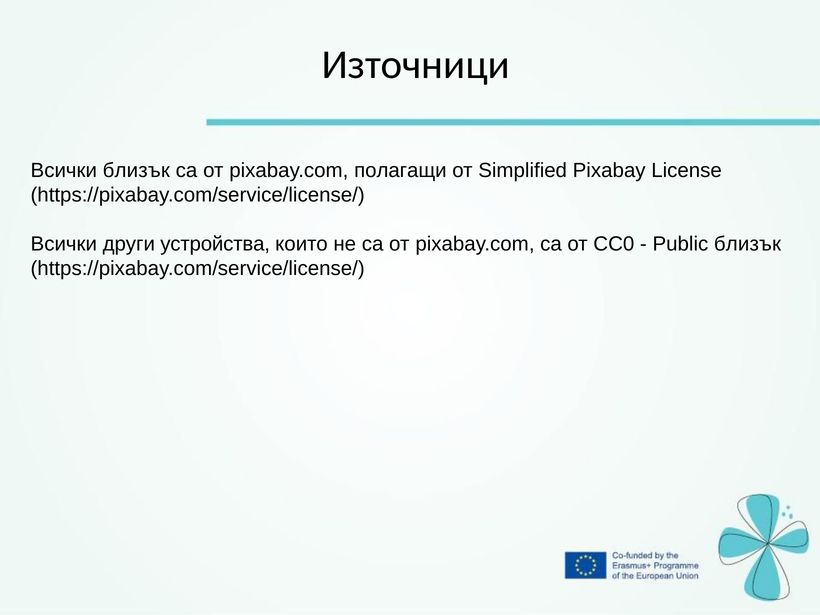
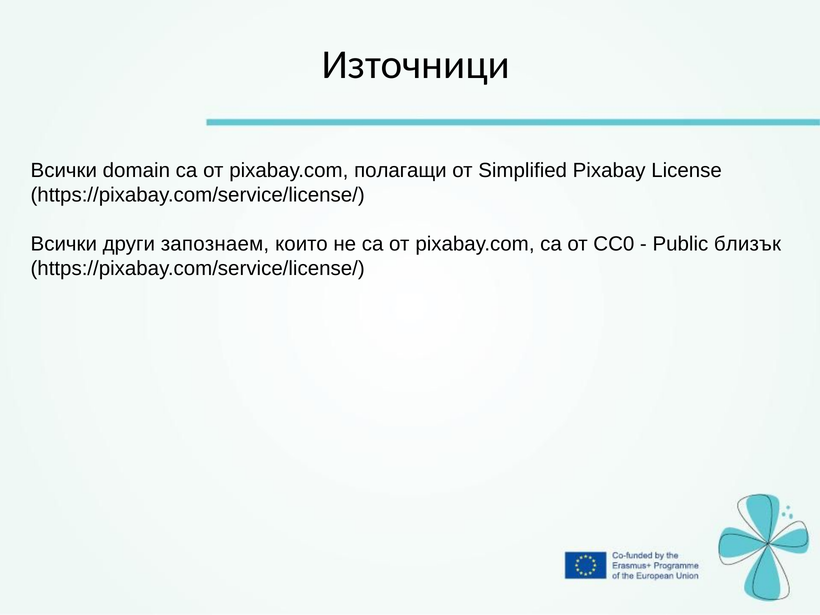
Всички близък: близък -> domain
устройства: устройства -> запознаем
